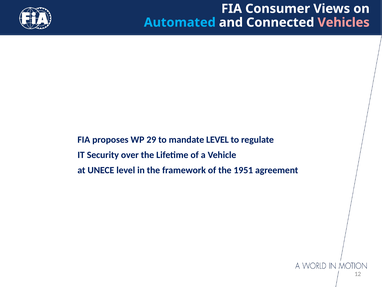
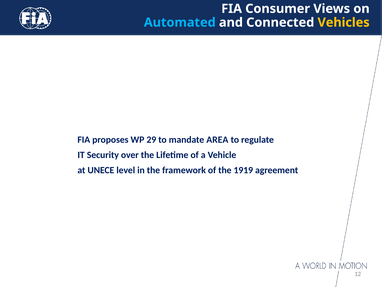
Vehicles colour: pink -> yellow
mandate LEVEL: LEVEL -> AREA
1951: 1951 -> 1919
